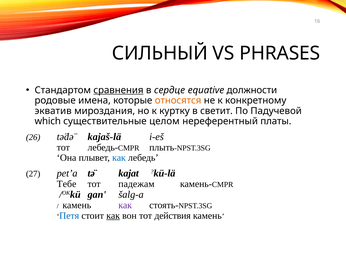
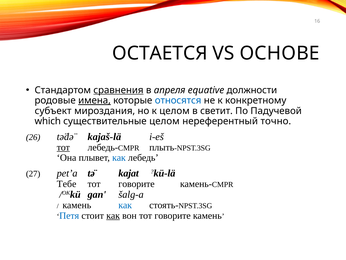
СИЛЬНЫЙ: СИЛЬНЫЙ -> ОСТАЕТСЯ
PHRASES: PHRASES -> ОСНОВЕ
сердце: сердце -> апреля
имена underline: none -> present
относятся colour: orange -> blue
экватив: экватив -> субъект
к куртку: куртку -> целом
платы: платы -> точно
тот at (63, 147) underline: none -> present
падежам at (136, 184): падежам -> говорите
как at (125, 205) colour: purple -> blue
вон тот действия: действия -> говорите
